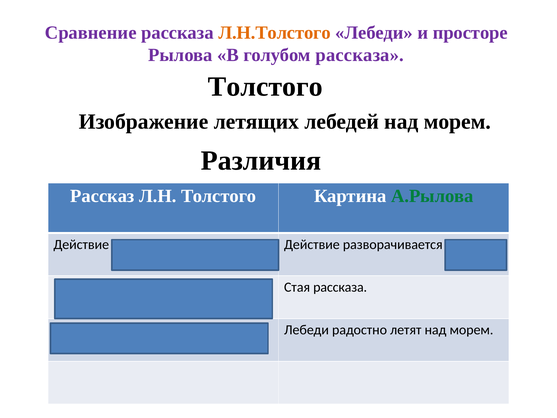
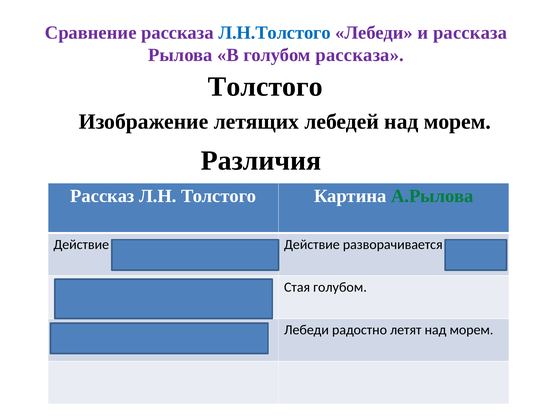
Л.Н.Толстого colour: orange -> blue
и просторе: просторе -> рассказа
Стая рассказа: рассказа -> голубом
